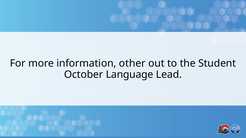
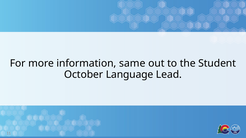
other: other -> same
